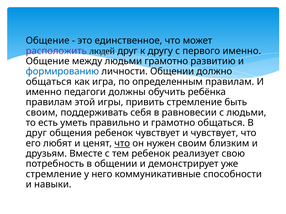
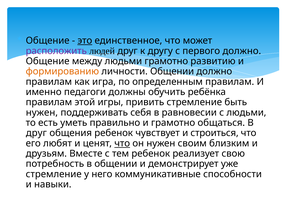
это underline: none -> present
первого именно: именно -> должно
формированию colour: blue -> orange
общаться at (49, 82): общаться -> правилам
своим at (42, 113): своим -> нужен
и чувствует: чувствует -> строиться
